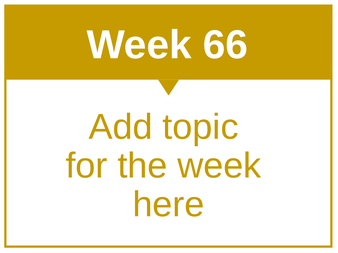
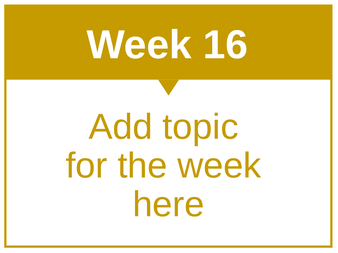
66: 66 -> 16
